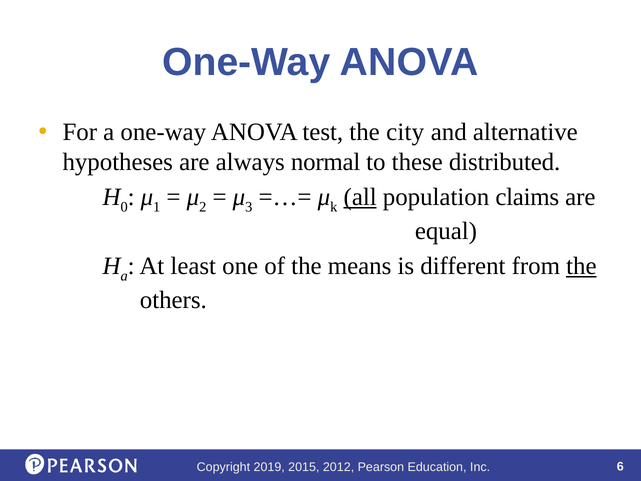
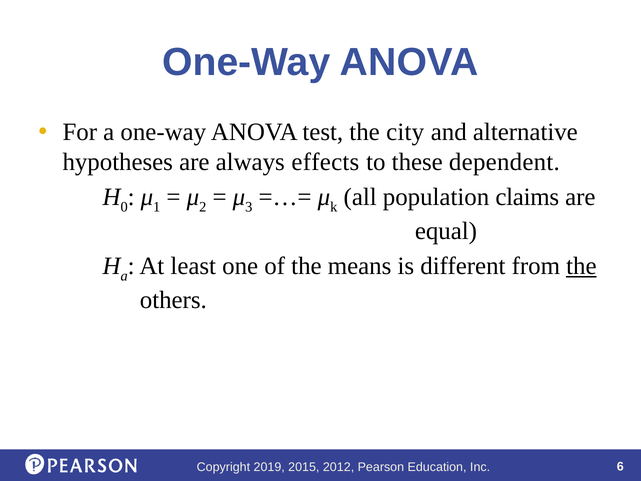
normal: normal -> effects
distributed: distributed -> dependent
all underline: present -> none
